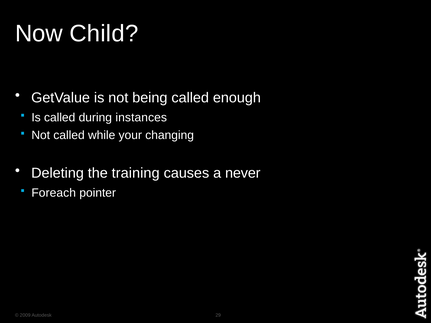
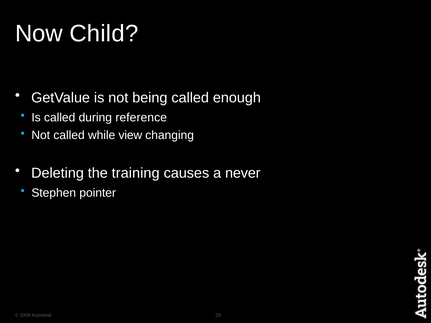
instances: instances -> reference
your: your -> view
Foreach: Foreach -> Stephen
